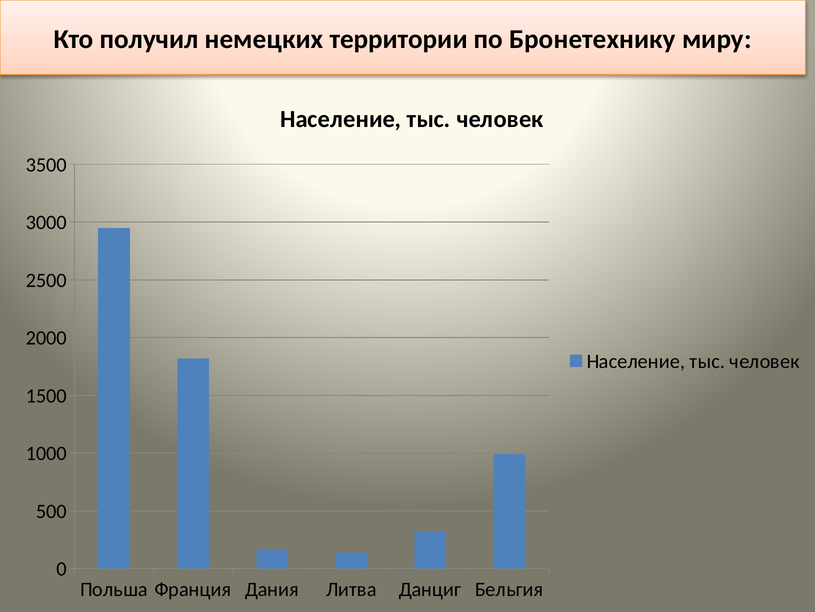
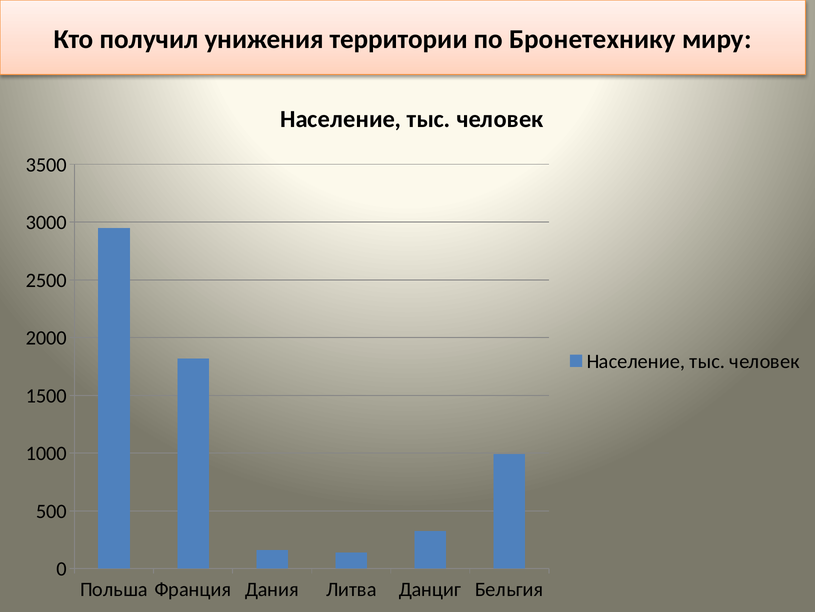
немецких: немецких -> унижения
